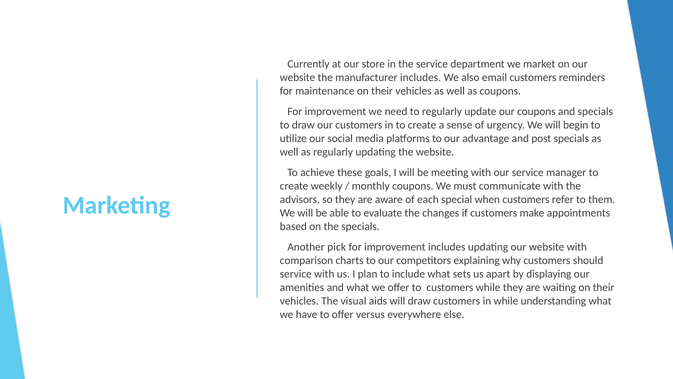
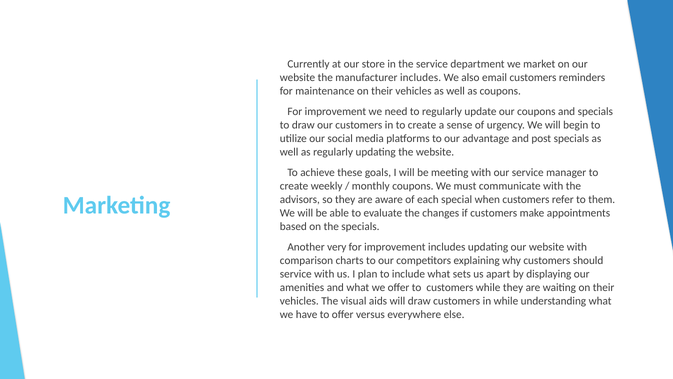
pick: pick -> very
